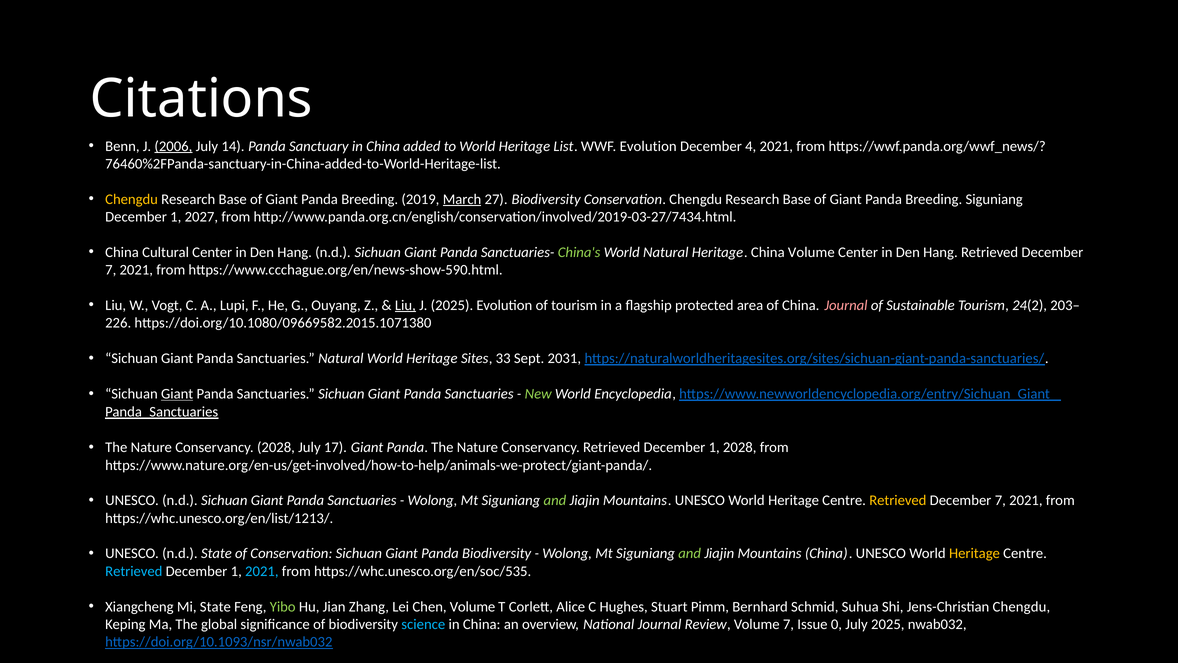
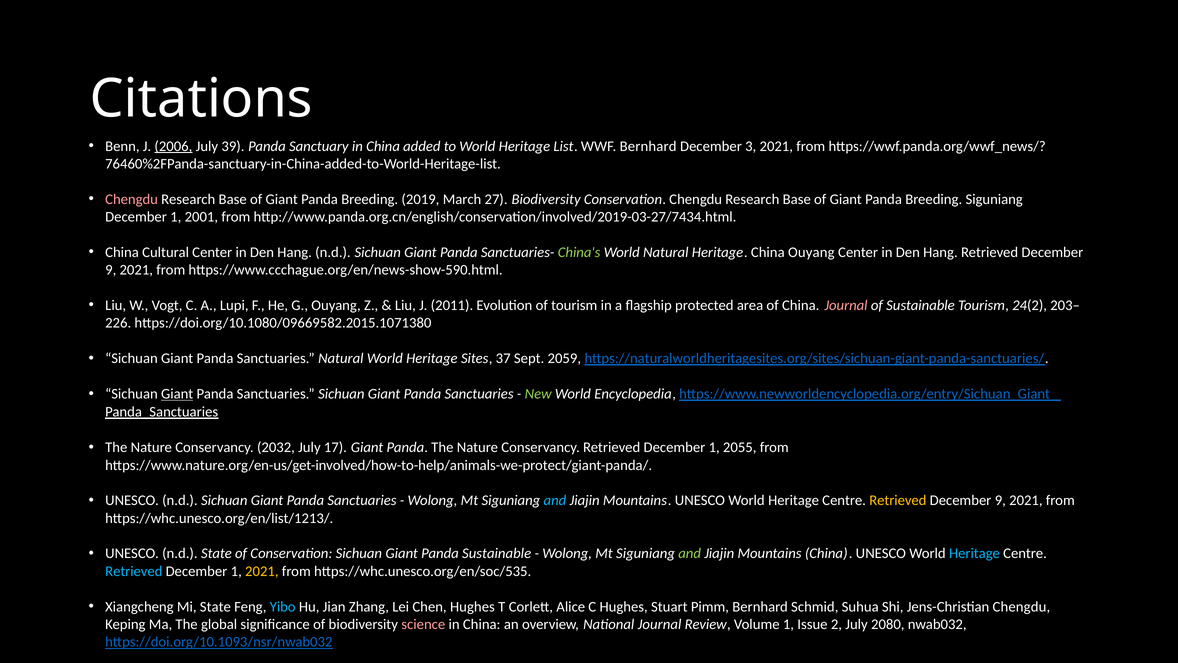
14: 14 -> 39
WWF Evolution: Evolution -> Bernhard
4: 4 -> 3
Chengdu at (132, 199) colour: yellow -> pink
March underline: present -> none
2027: 2027 -> 2001
China Volume: Volume -> Ouyang
7 at (111, 270): 7 -> 9
Liu at (405, 305) underline: present -> none
J 2025: 2025 -> 2011
33: 33 -> 37
2031: 2031 -> 2059
Conservancy 2028: 2028 -> 2032
1 2028: 2028 -> 2055
and at (555, 500) colour: light green -> light blue
7 at (1000, 500): 7 -> 9
Panda Biodiversity: Biodiversity -> Sustainable
Heritage at (975, 553) colour: yellow -> light blue
2021 at (262, 571) colour: light blue -> yellow
Yibo colour: light green -> light blue
Chen Volume: Volume -> Hughes
science colour: light blue -> pink
Volume 7: 7 -> 1
0: 0 -> 2
July 2025: 2025 -> 2080
